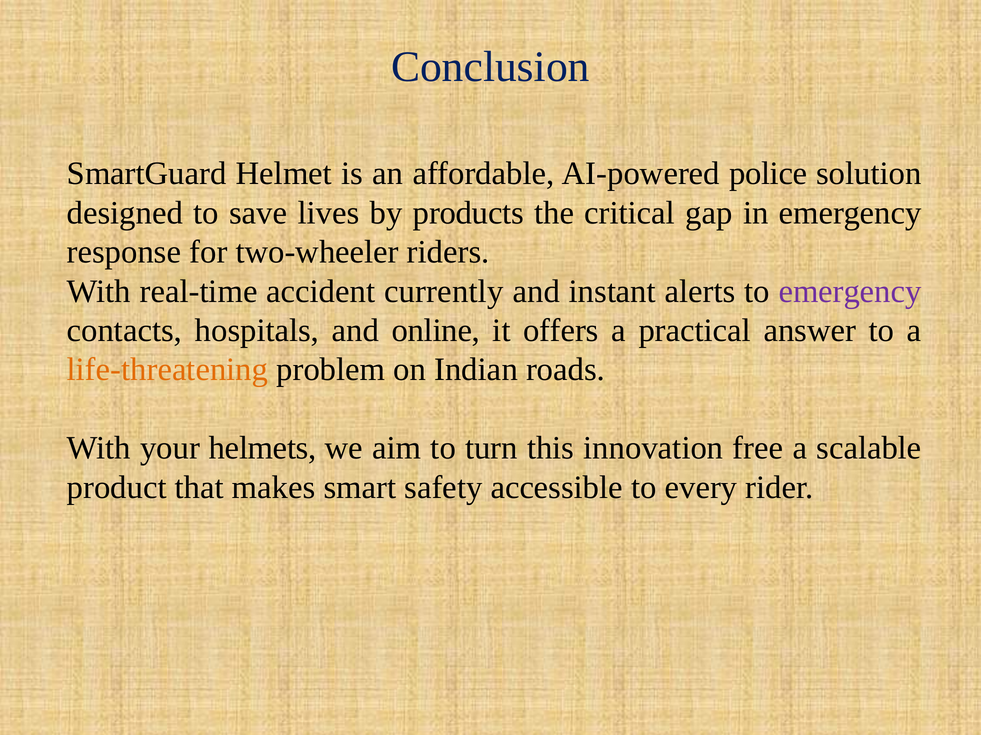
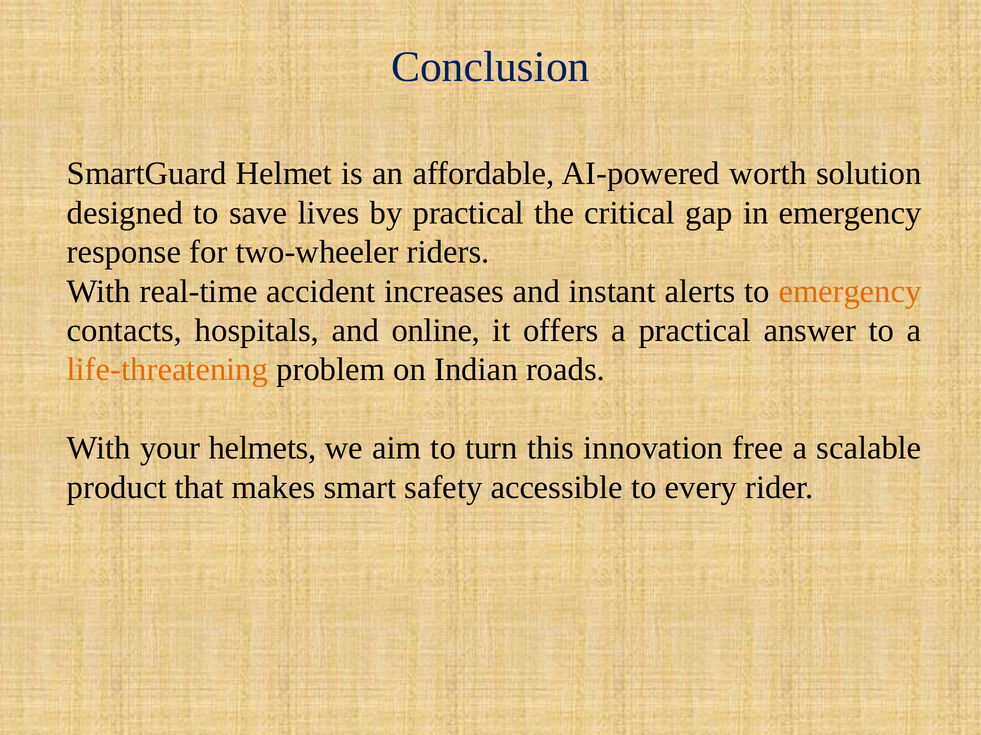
police: police -> worth
by products: products -> practical
currently: currently -> increases
emergency at (850, 292) colour: purple -> orange
